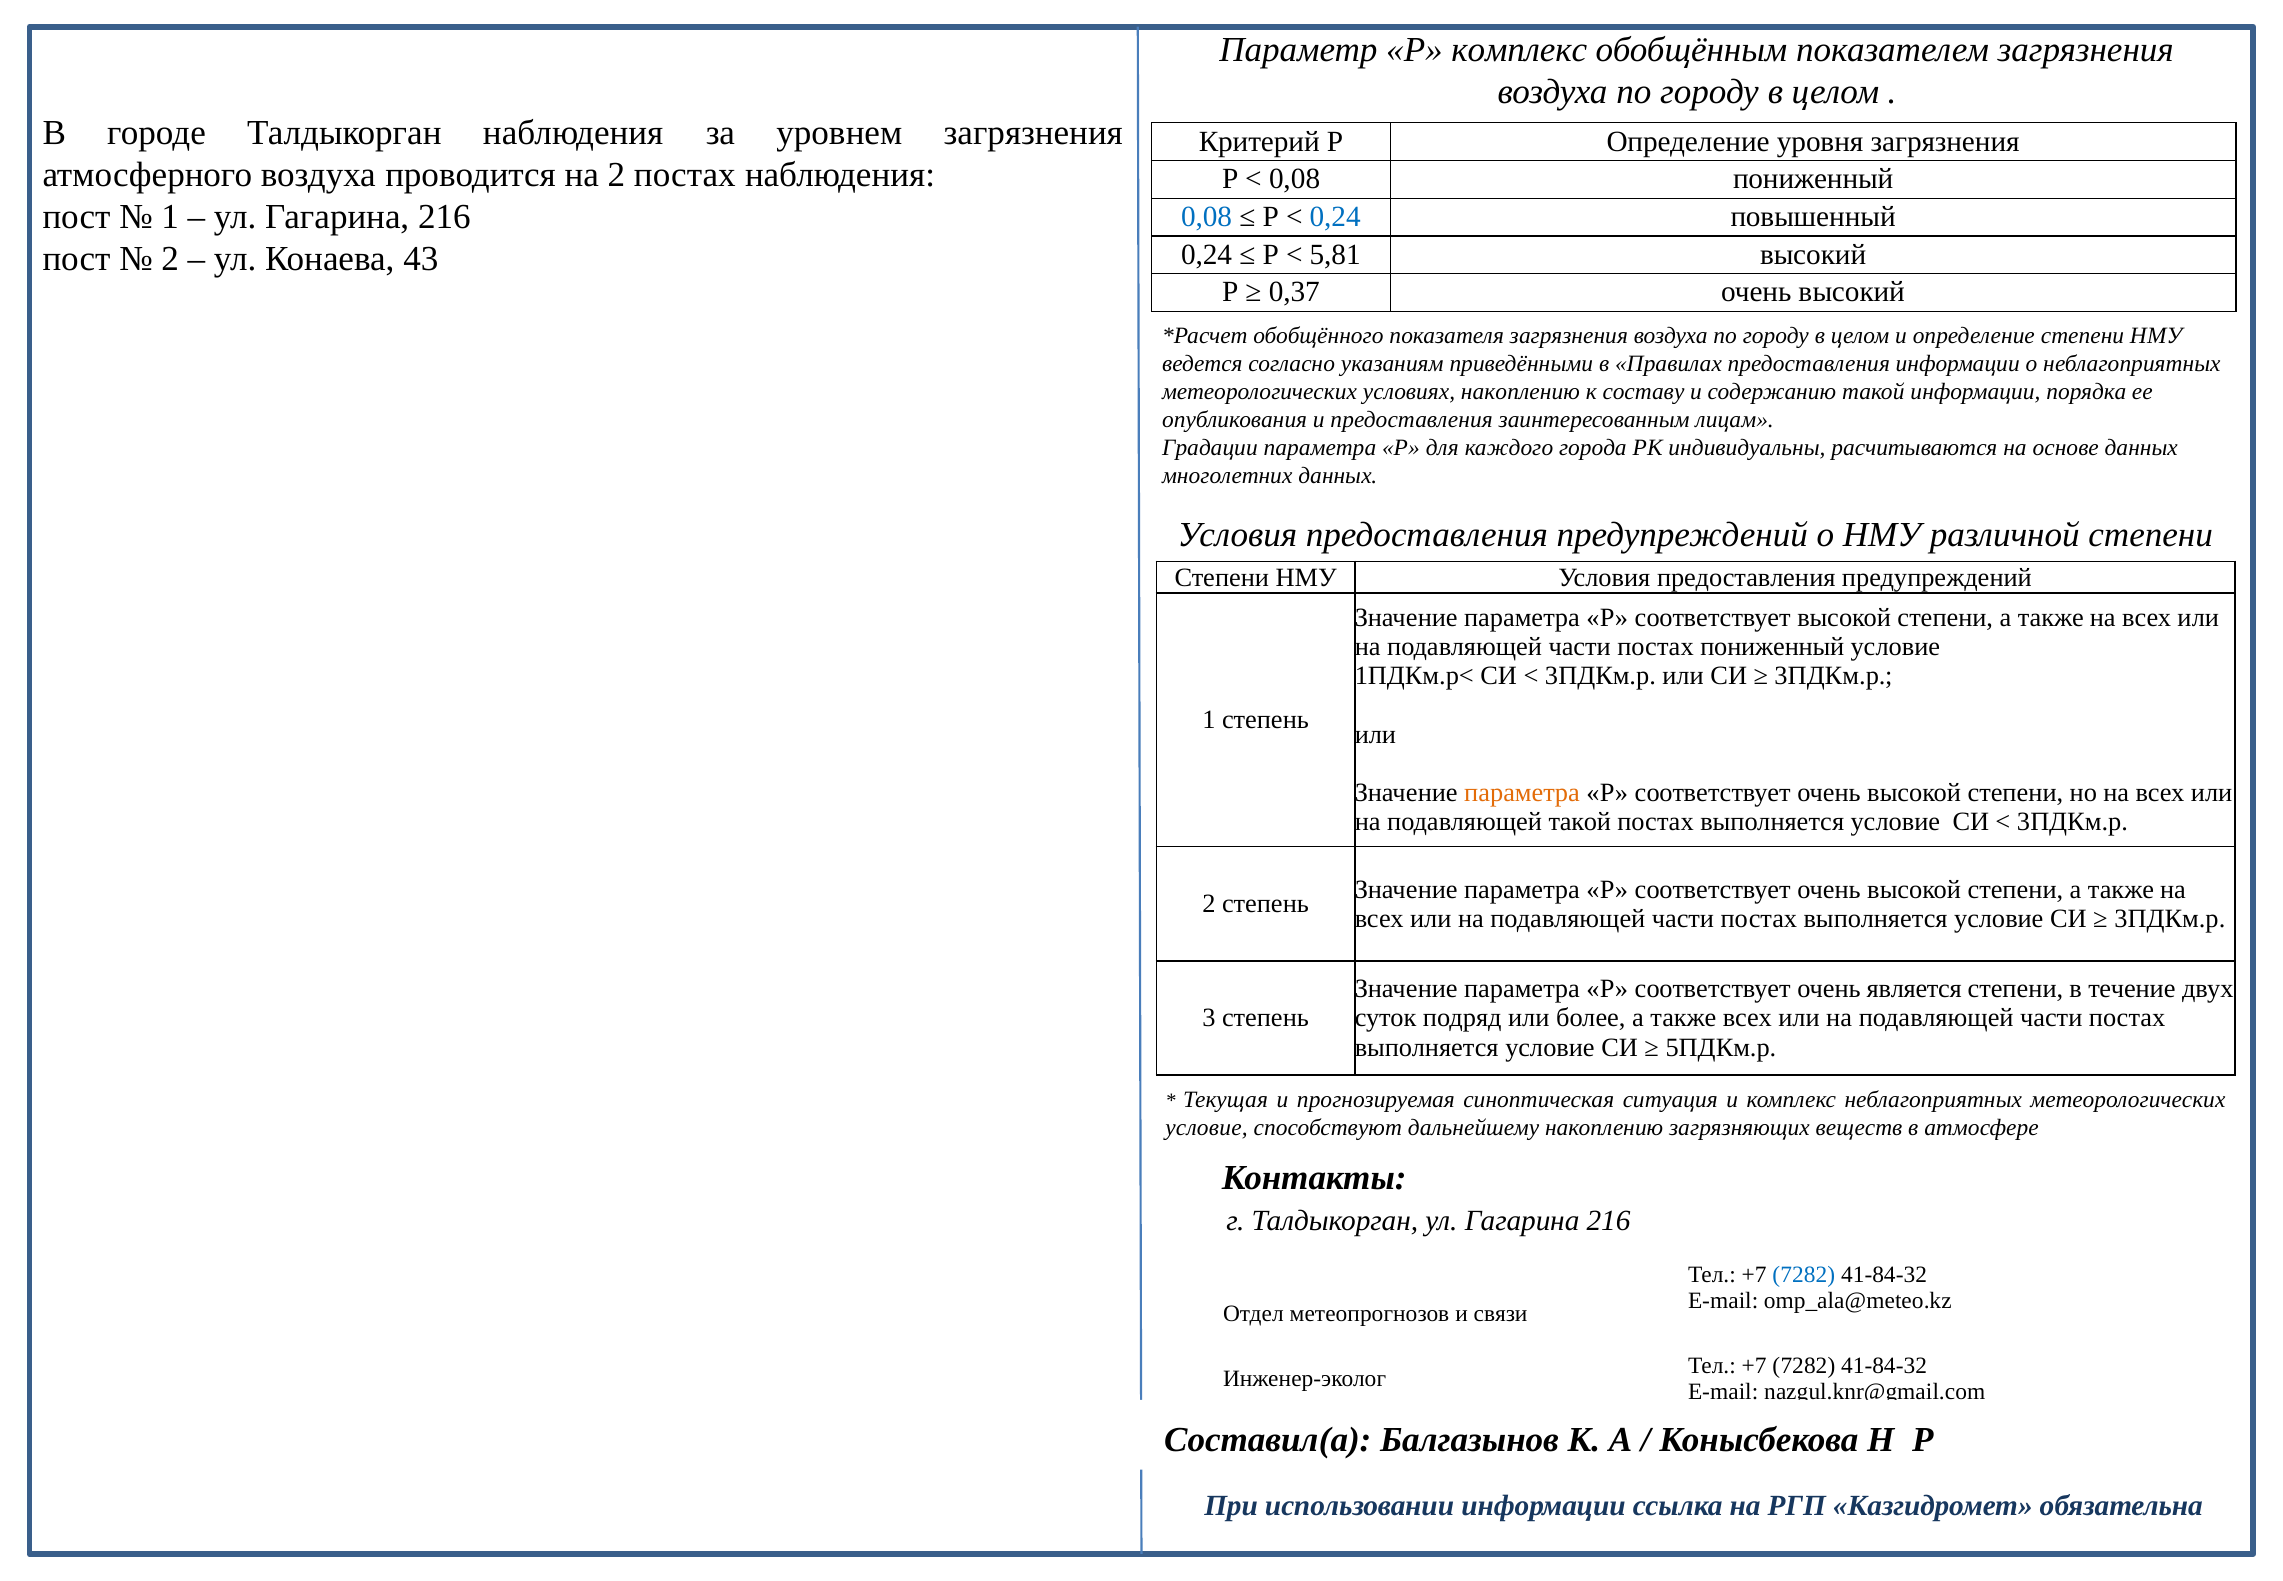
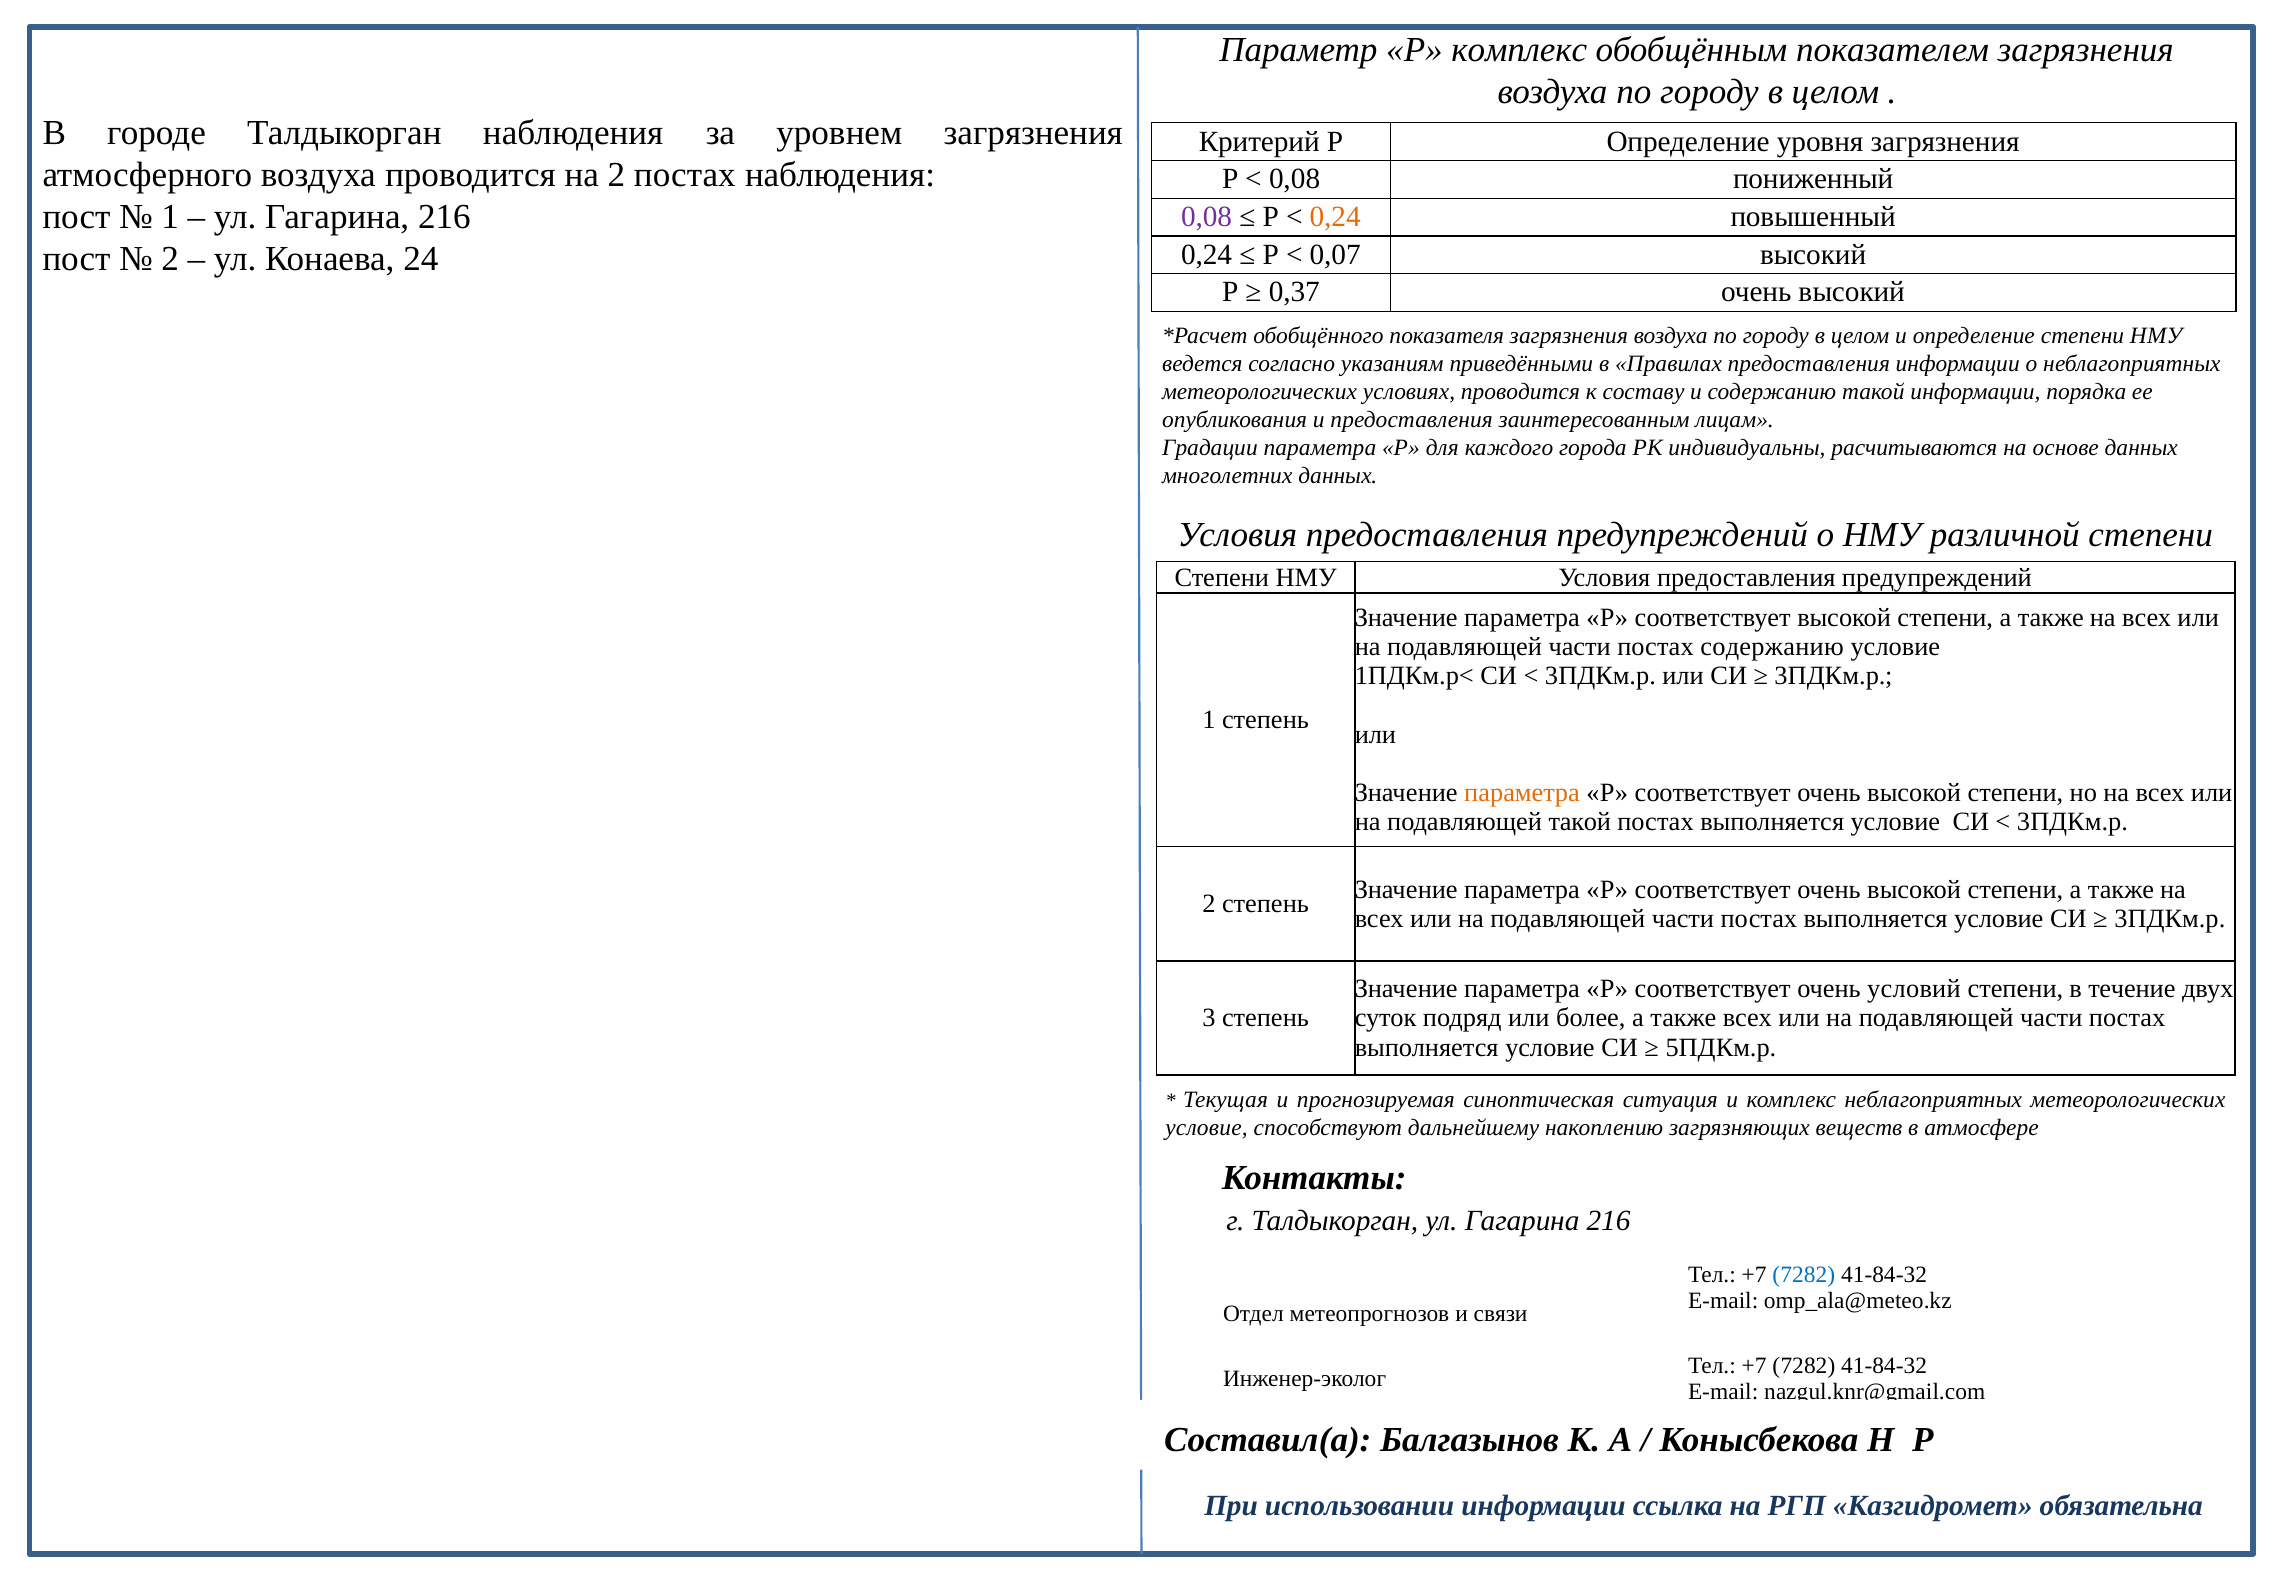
0,08 at (1207, 217) colour: blue -> purple
0,24 at (1335, 217) colour: blue -> orange
5,81: 5,81 -> 0,07
43: 43 -> 24
условиях накоплению: накоплению -> проводится
постах пониженный: пониженный -> содержанию
является: является -> условий
